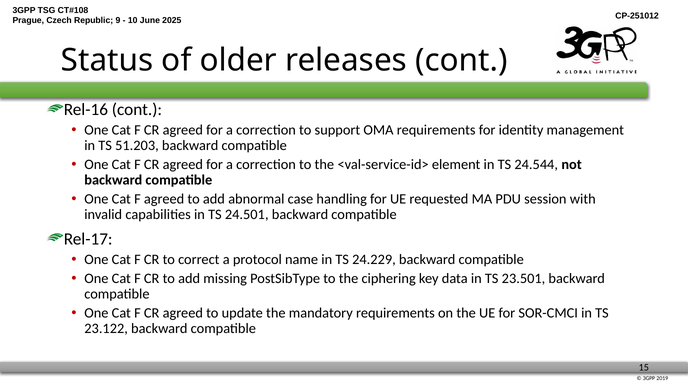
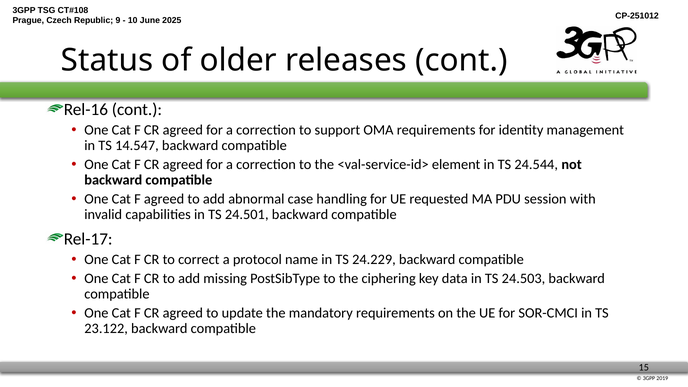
51.203: 51.203 -> 14.547
23.501: 23.501 -> 24.503
